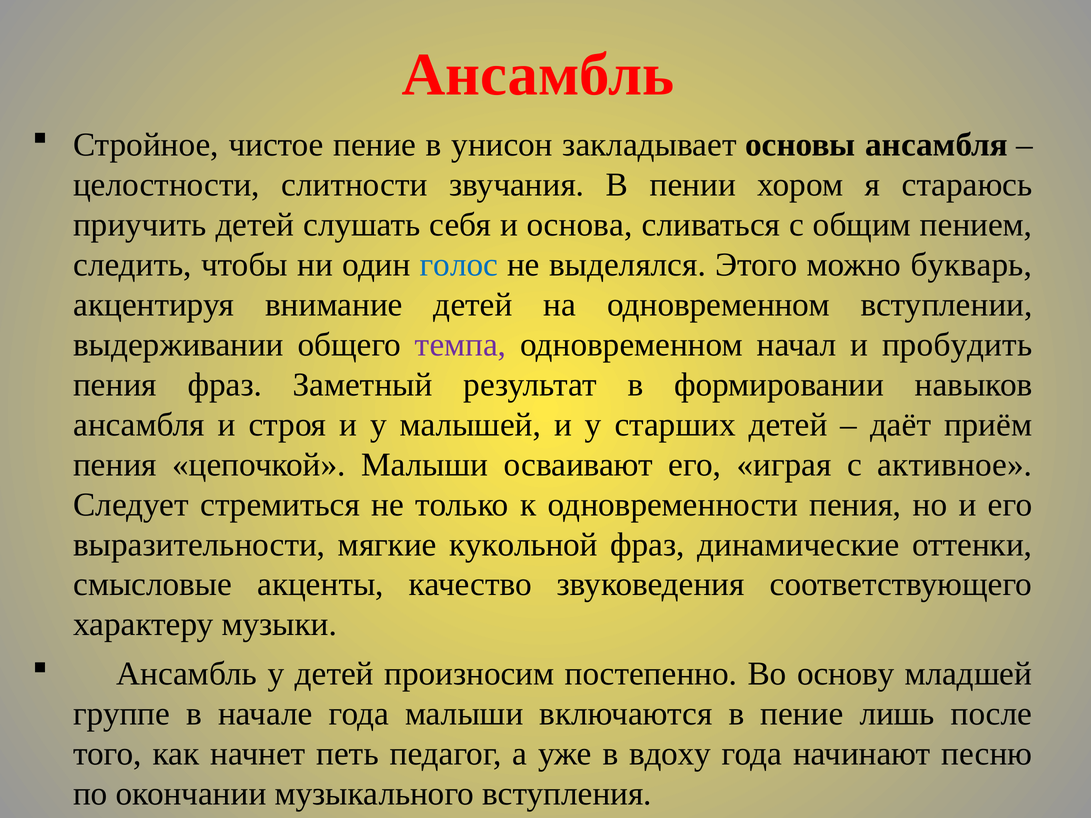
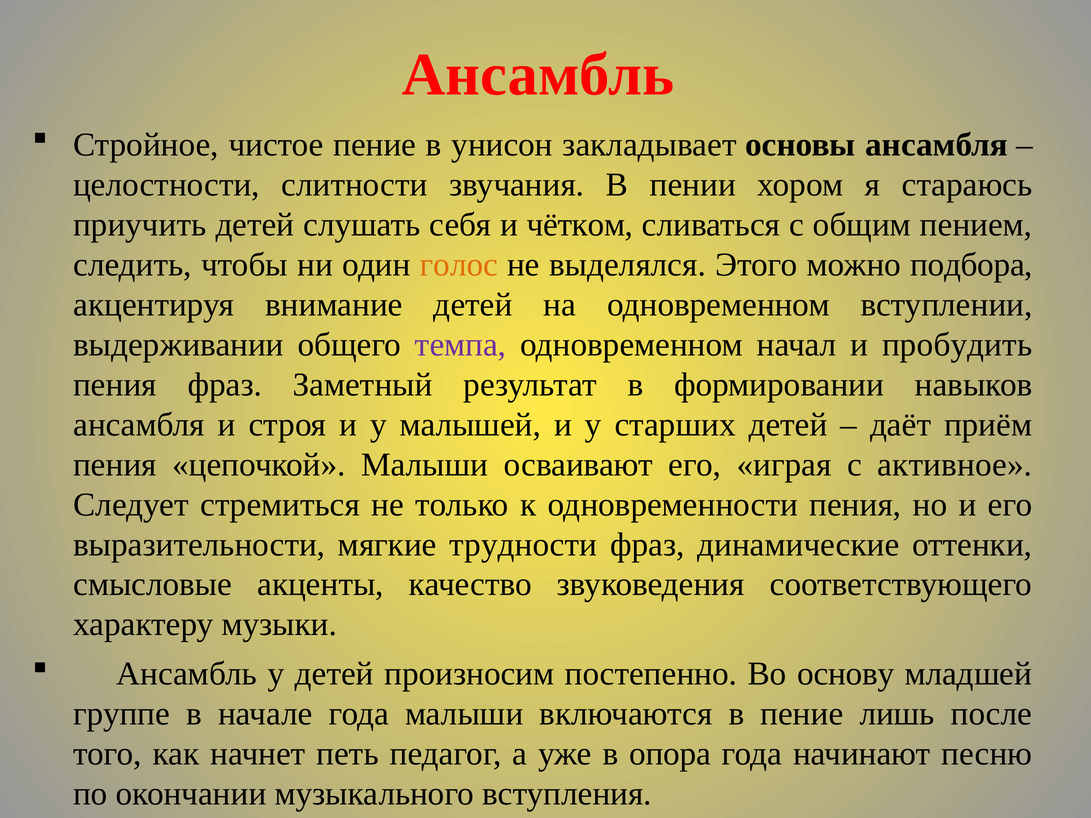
основа: основа -> чётком
голос colour: blue -> orange
букварь: букварь -> подбора
кукольной: кукольной -> трудности
вдоху: вдоху -> опора
